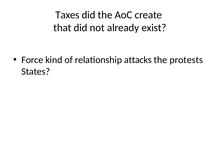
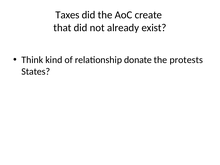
Force: Force -> Think
attacks: attacks -> donate
